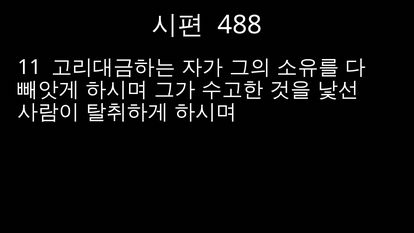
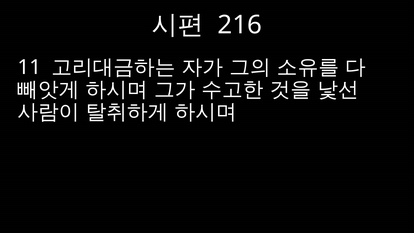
488: 488 -> 216
